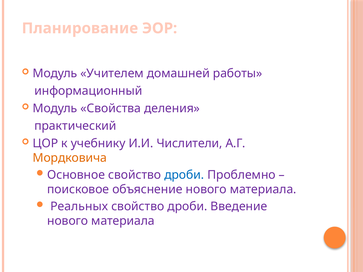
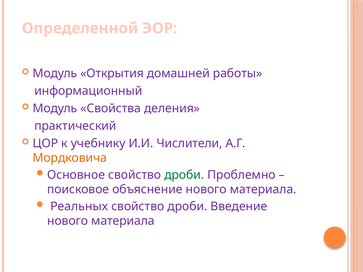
Планирование: Планирование -> Определенной
Учителем: Учителем -> Открытия
дроби at (184, 175) colour: blue -> green
